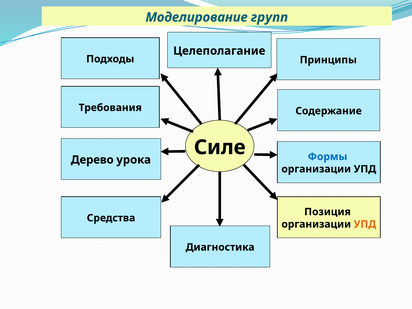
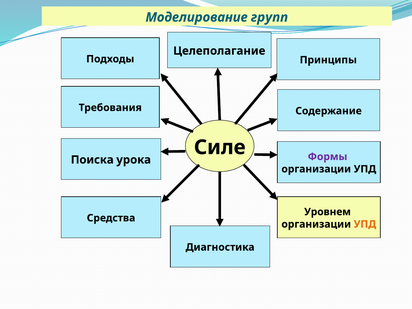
Формы colour: blue -> purple
Дерево: Дерево -> Поиска
Позиция: Позиция -> Уровнем
